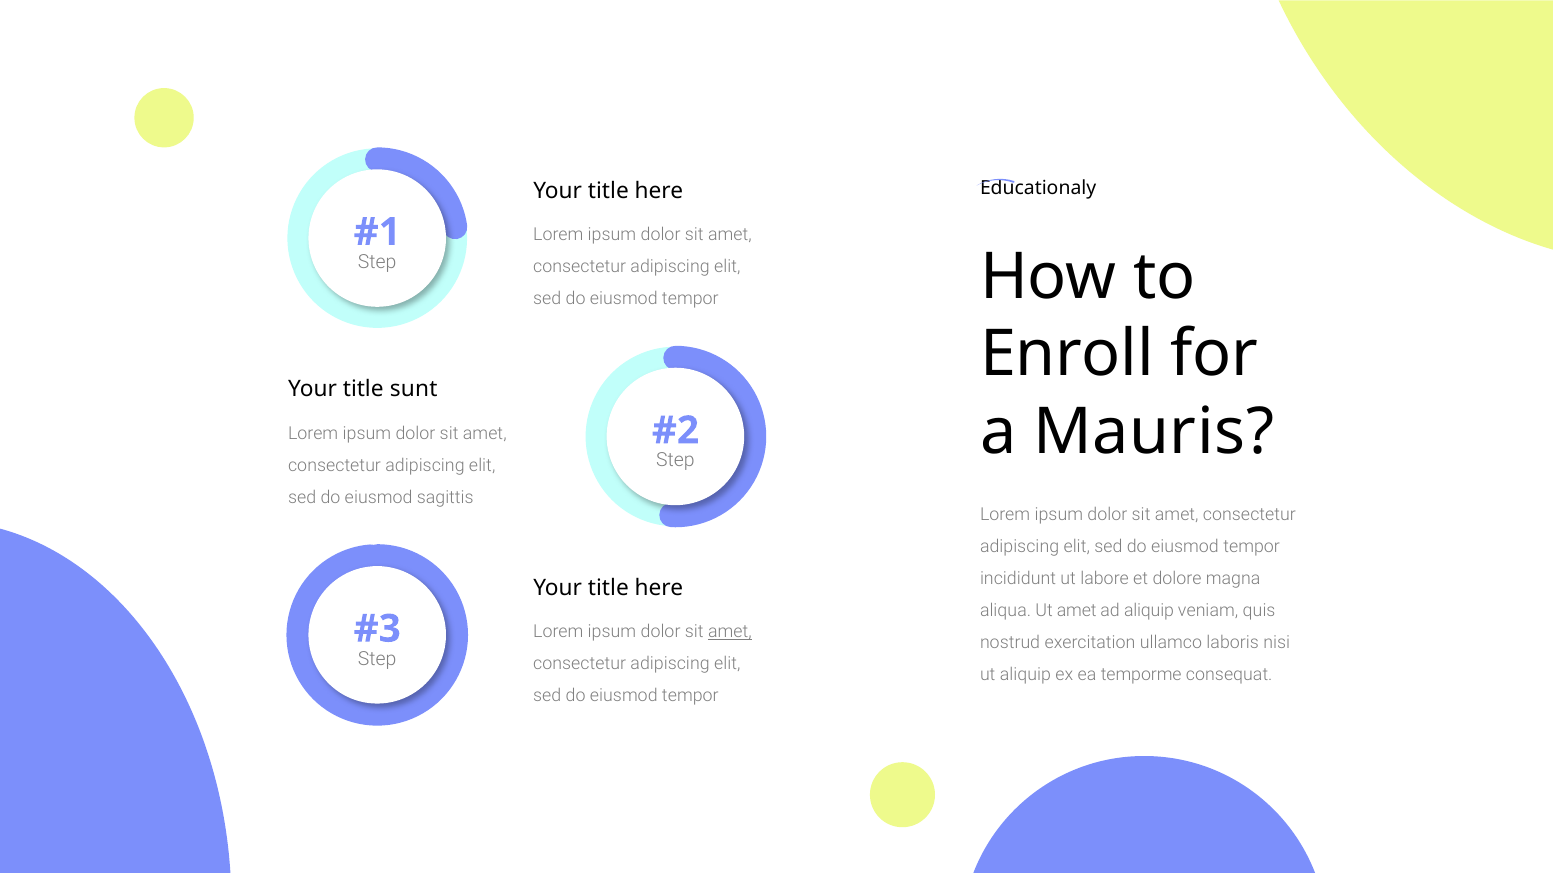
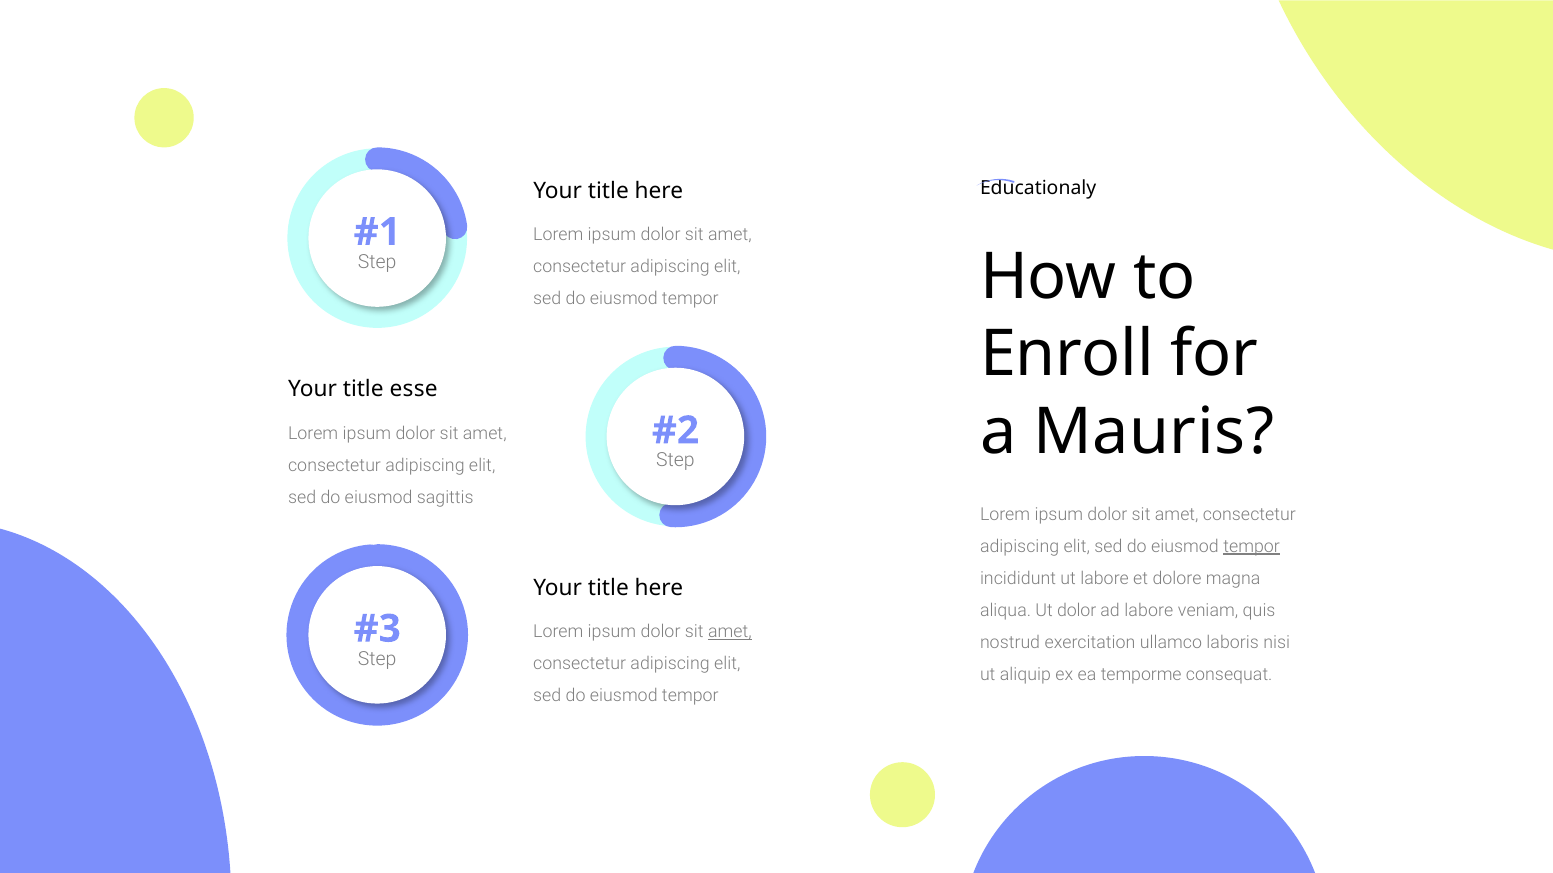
sunt: sunt -> esse
tempor at (1252, 547) underline: none -> present
Ut amet: amet -> dolor
ad aliquip: aliquip -> labore
